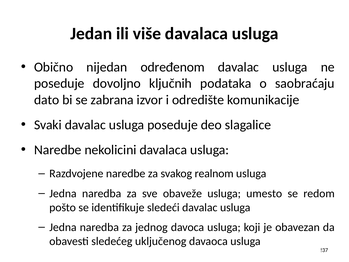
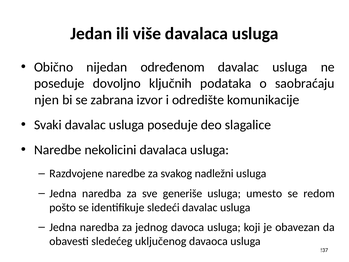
dato: dato -> njen
realnom: realnom -> nadležni
obaveže: obaveže -> generiše
